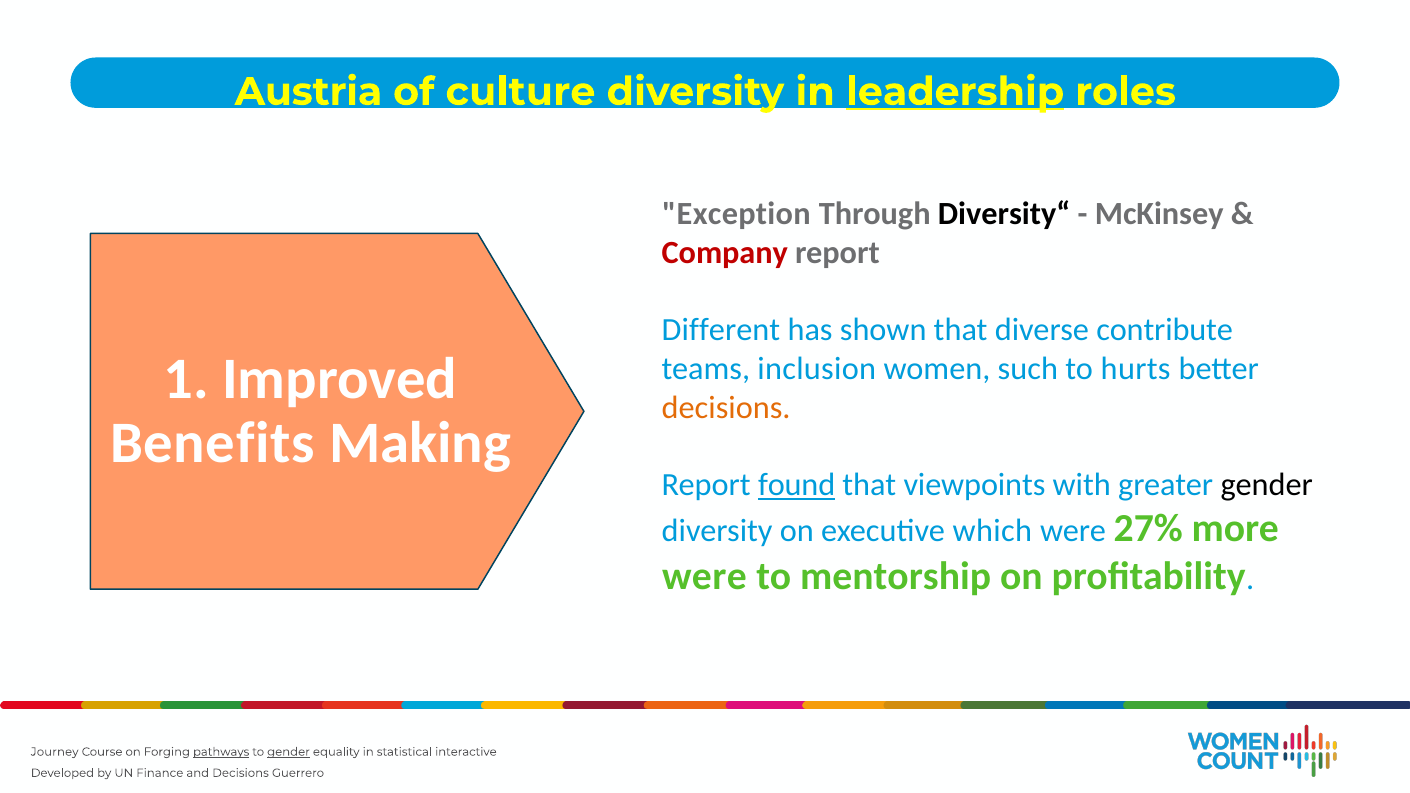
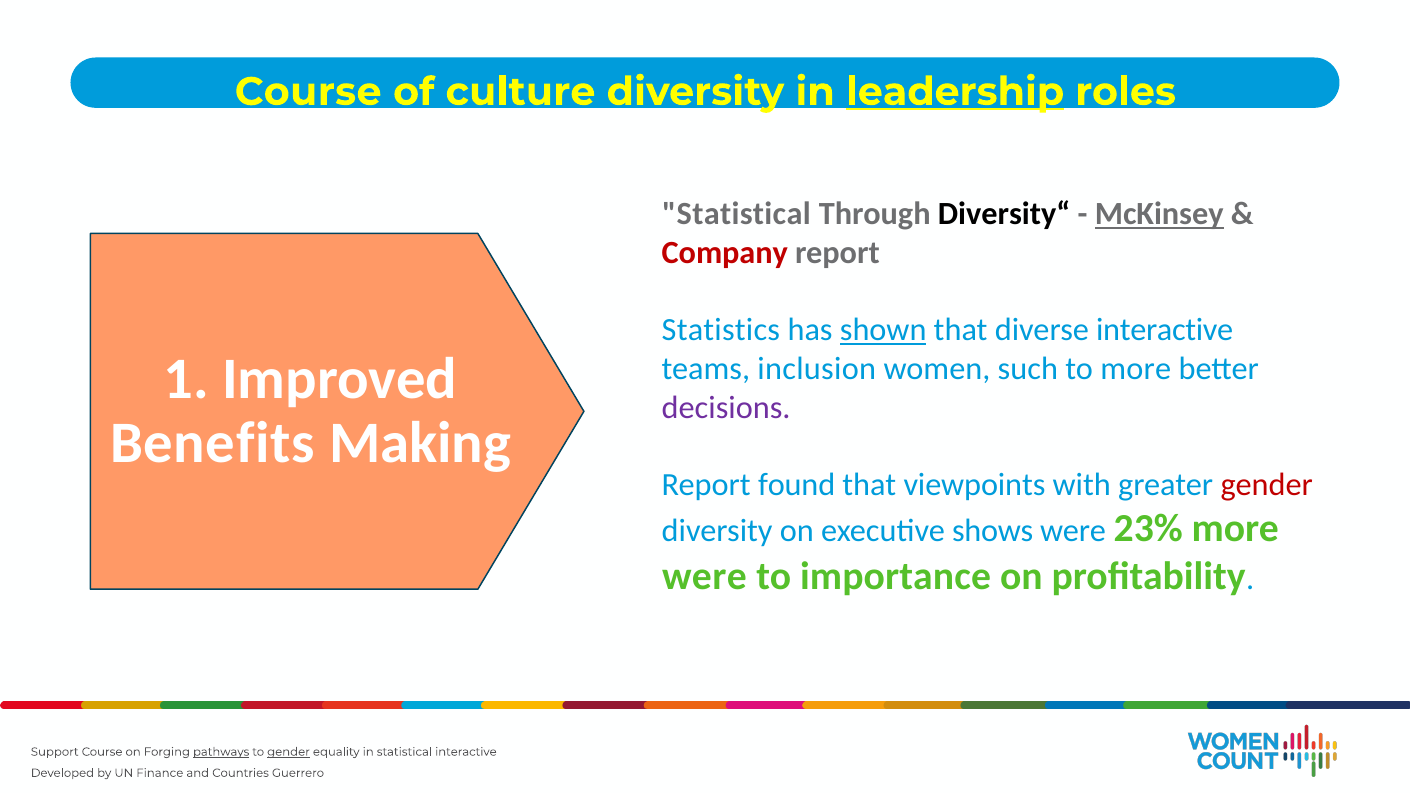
Austria at (308, 92): Austria -> Course
Exception at (736, 214): Exception -> Statistical
McKinsey underline: none -> present
Different: Different -> Statistics
shown underline: none -> present
diverse contribute: contribute -> interactive
to hurts: hurts -> more
decisions at (726, 408) colour: orange -> purple
found underline: present -> none
gender at (1267, 485) colour: black -> red
which: which -> shows
27%: 27% -> 23%
mentorship: mentorship -> importance
Journey: Journey -> Support
and Decisions: Decisions -> Countries
